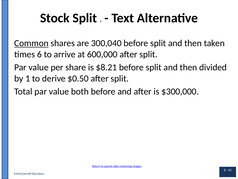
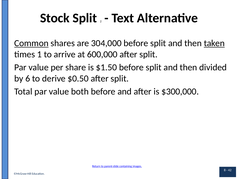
300,040: 300,040 -> 304,000
taken underline: none -> present
6: 6 -> 1
$8.21: $8.21 -> $1.50
1: 1 -> 6
